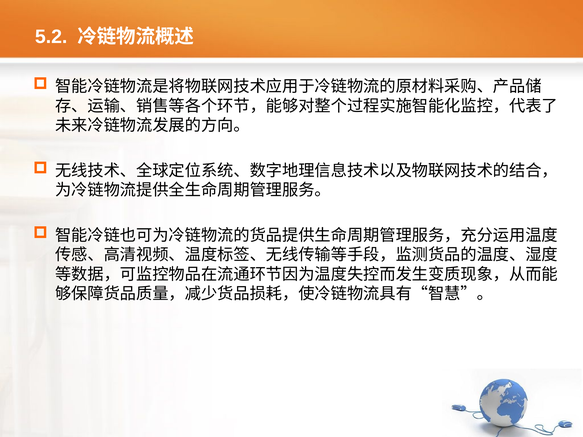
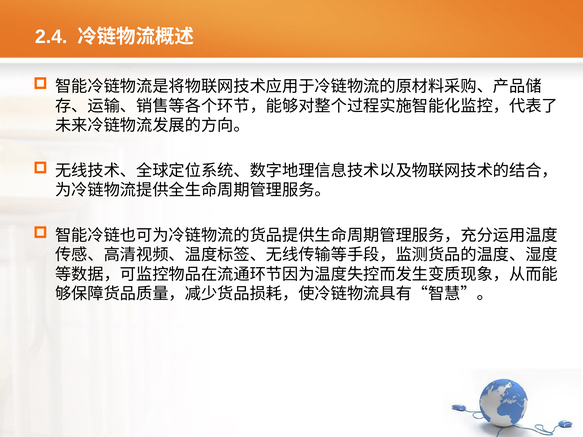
5.2: 5.2 -> 2.4
